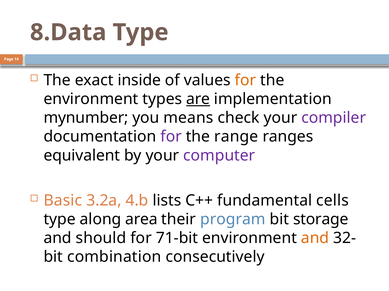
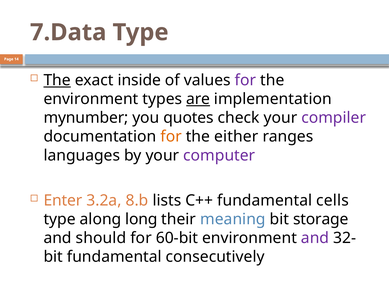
8.Data: 8.Data -> 7.Data
The at (57, 81) underline: none -> present
for at (245, 81) colour: orange -> purple
means: means -> quotes
for at (171, 137) colour: purple -> orange
range: range -> either
equivalent: equivalent -> languages
Basic: Basic -> Enter
4.b: 4.b -> 8.b
area: area -> long
program: program -> meaning
71-bit: 71-bit -> 60-bit
and at (315, 239) colour: orange -> purple
bit combination: combination -> fundamental
